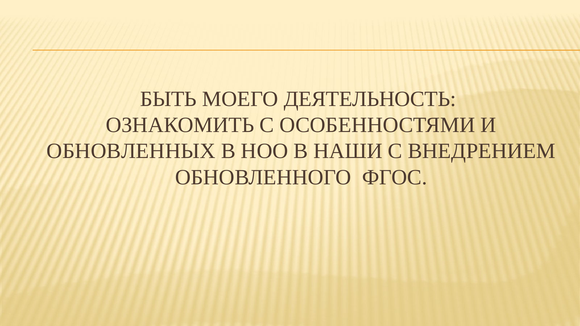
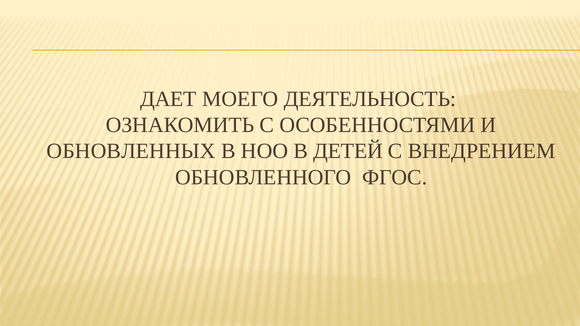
БЫТЬ: БЫТЬ -> ДАЕТ
НАШИ: НАШИ -> ДЕТЕЙ
